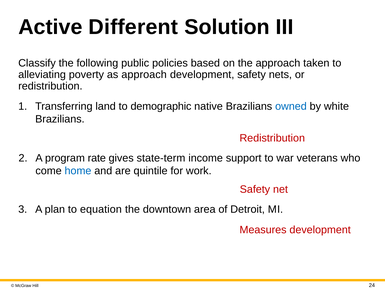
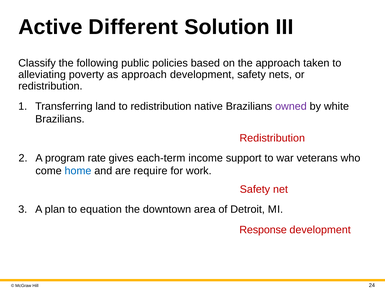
to demographic: demographic -> redistribution
owned colour: blue -> purple
state-term: state-term -> each-term
quintile: quintile -> require
Measures: Measures -> Response
